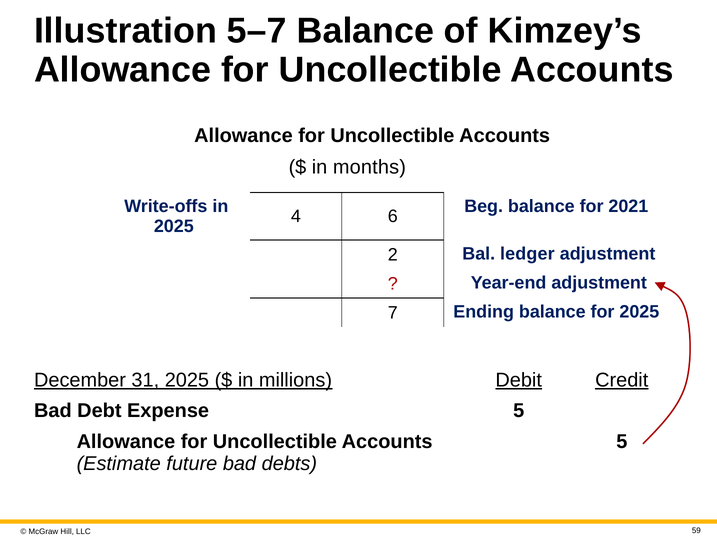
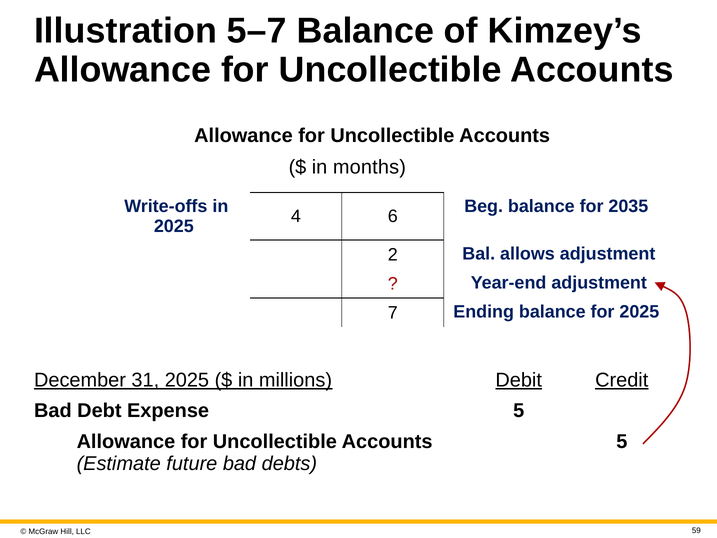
2021: 2021 -> 2035
ledger: ledger -> allows
